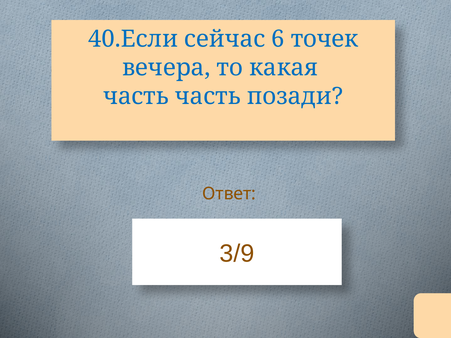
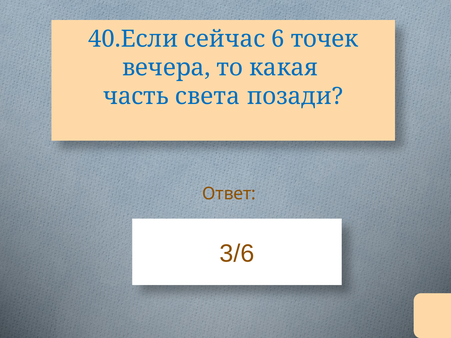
часть часть: часть -> света
3/9: 3/9 -> 3/6
